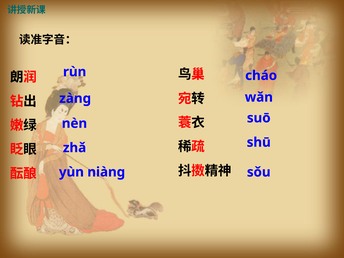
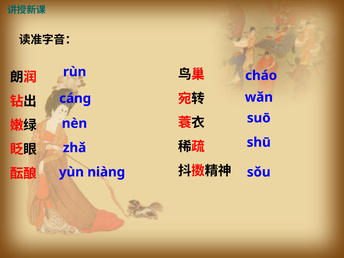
zàng: zàng -> cáng
